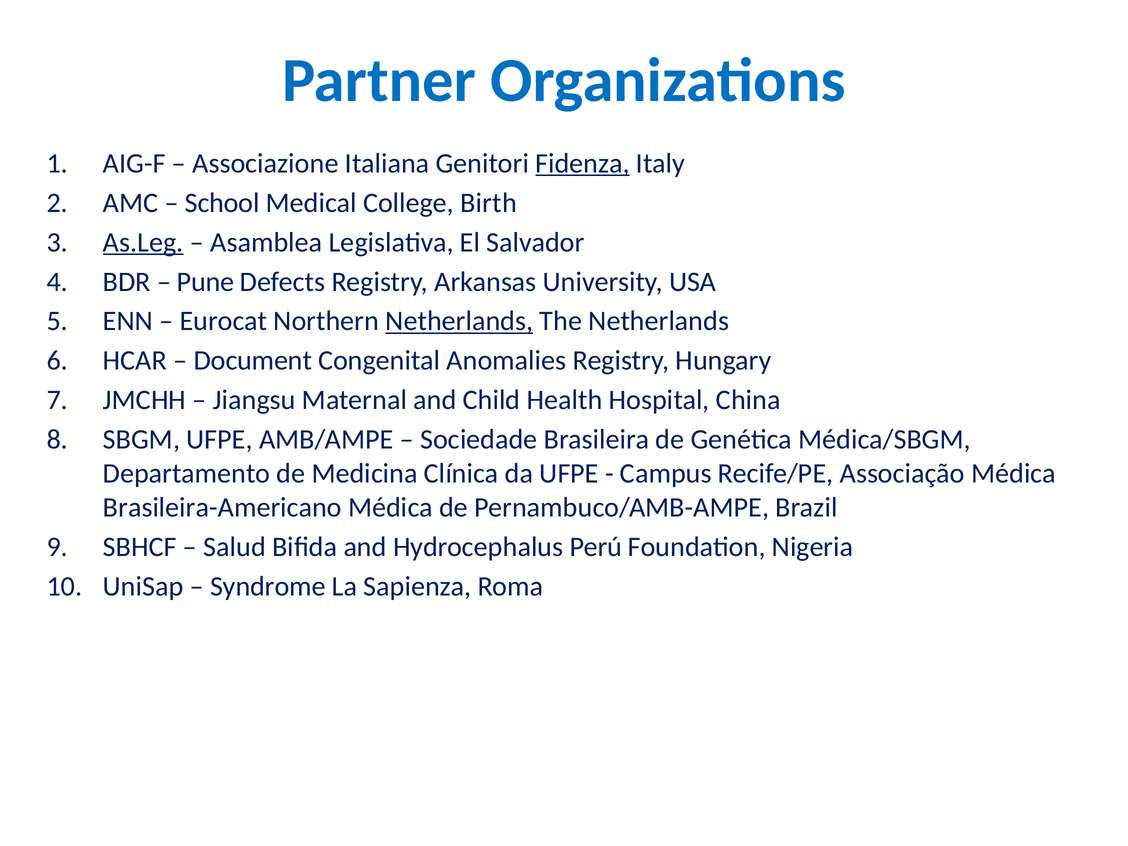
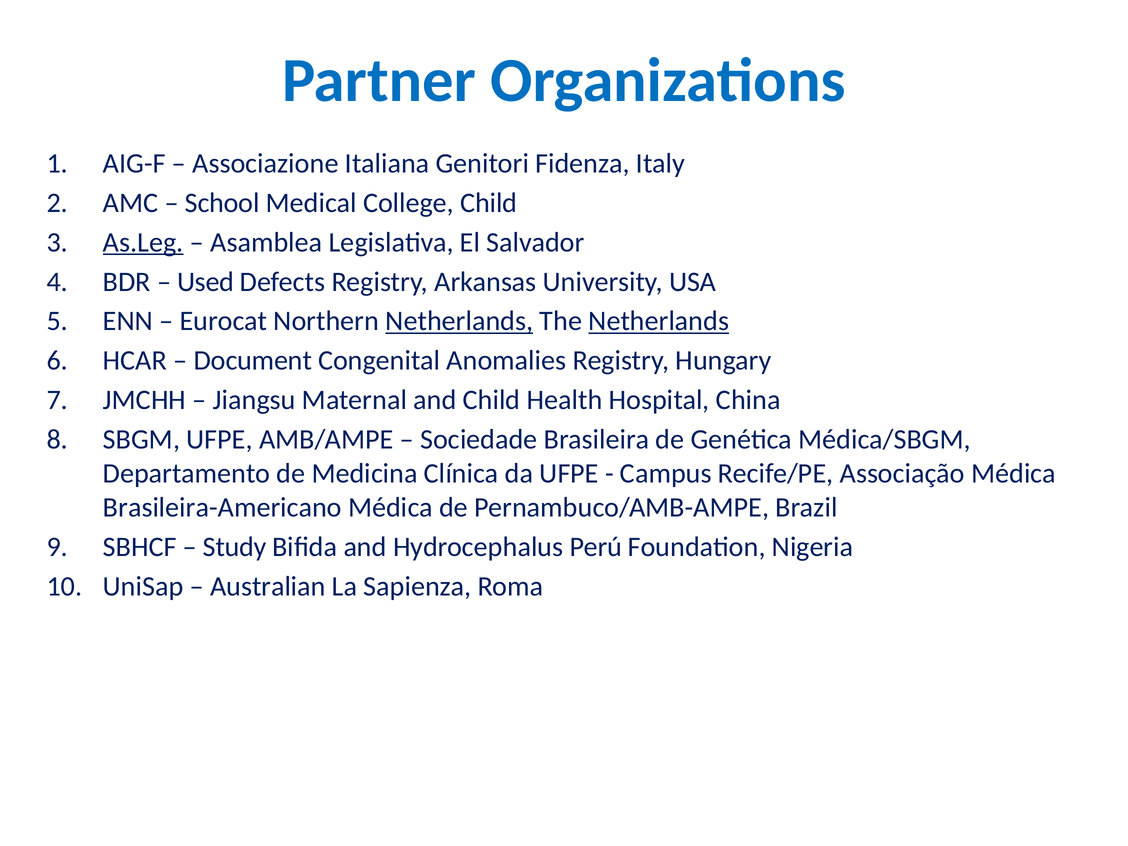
Fidenza underline: present -> none
College Birth: Birth -> Child
Pune: Pune -> Used
Netherlands at (659, 321) underline: none -> present
Salud: Salud -> Study
Syndrome: Syndrome -> Australian
